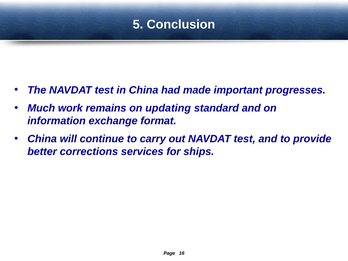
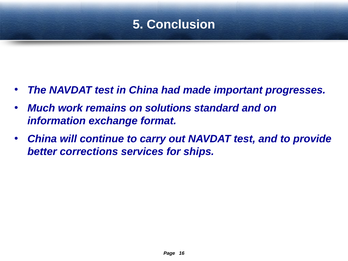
updating: updating -> solutions
